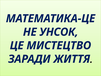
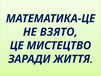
УНСОК: УНСОК -> ВЗЯТО
